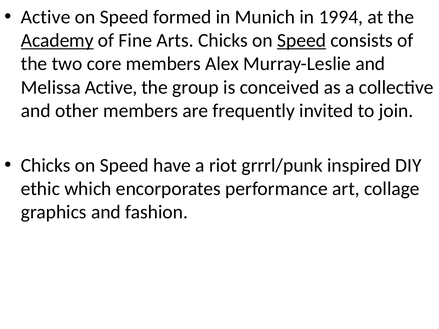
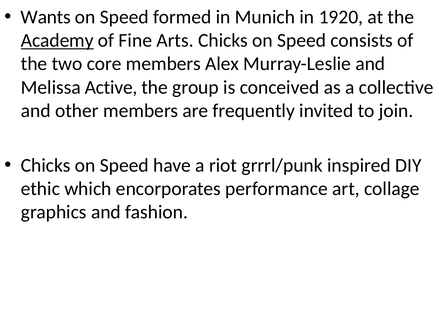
Active at (46, 17): Active -> Wants
1994: 1994 -> 1920
Speed at (302, 40) underline: present -> none
